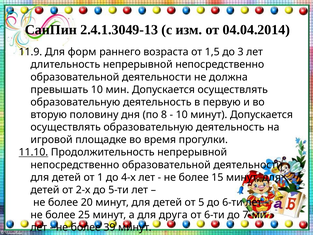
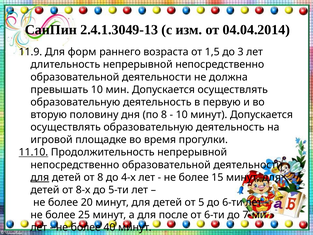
для at (40, 177) underline: none -> present
от 1: 1 -> 8
2-х: 2-х -> 8-х
друга: друга -> после
39: 39 -> 40
